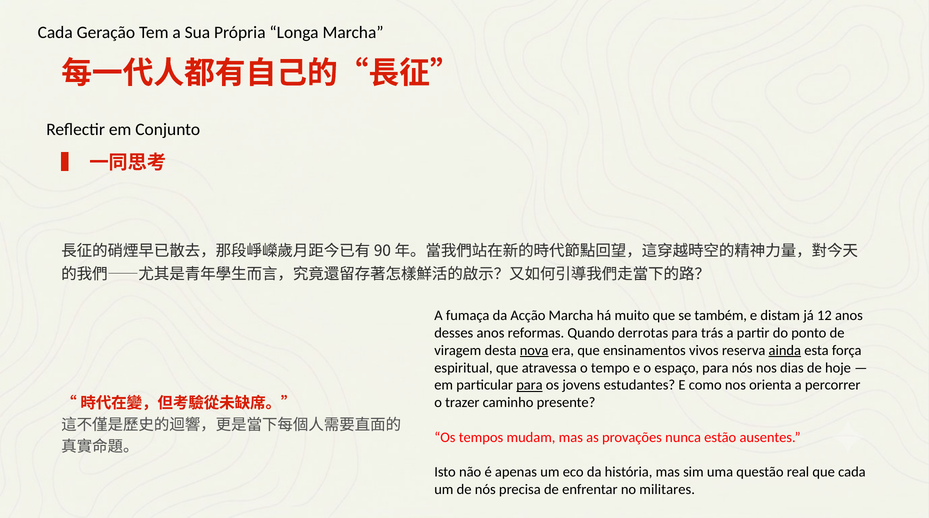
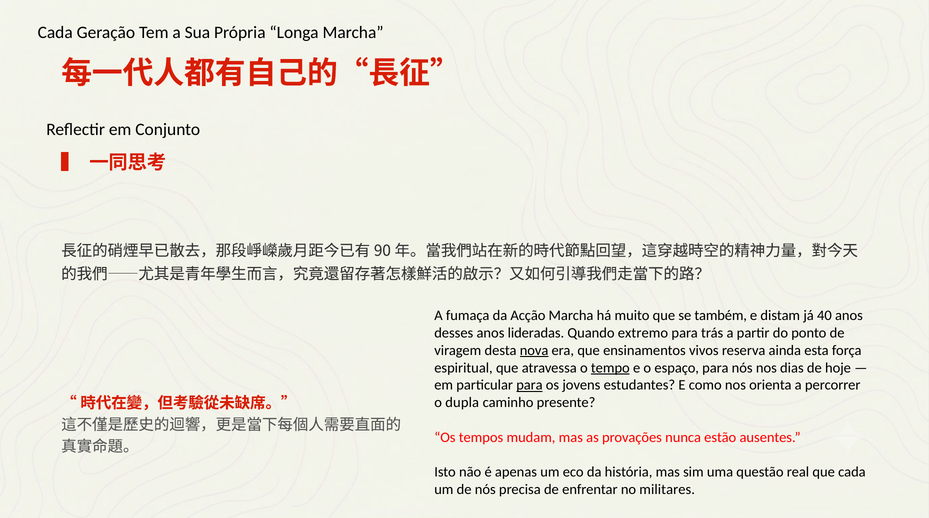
12: 12 -> 40
reformas: reformas -> lideradas
derrotas: derrotas -> extremo
ainda underline: present -> none
tempo underline: none -> present
trazer: trazer -> dupla
